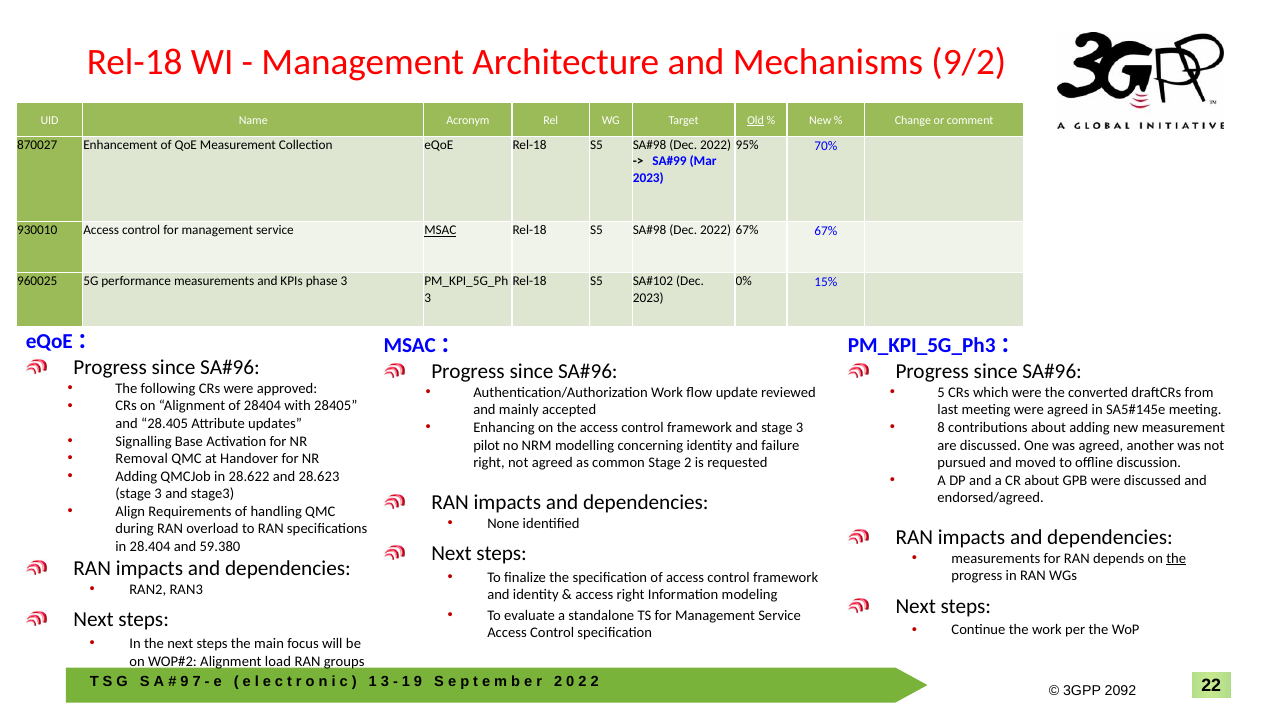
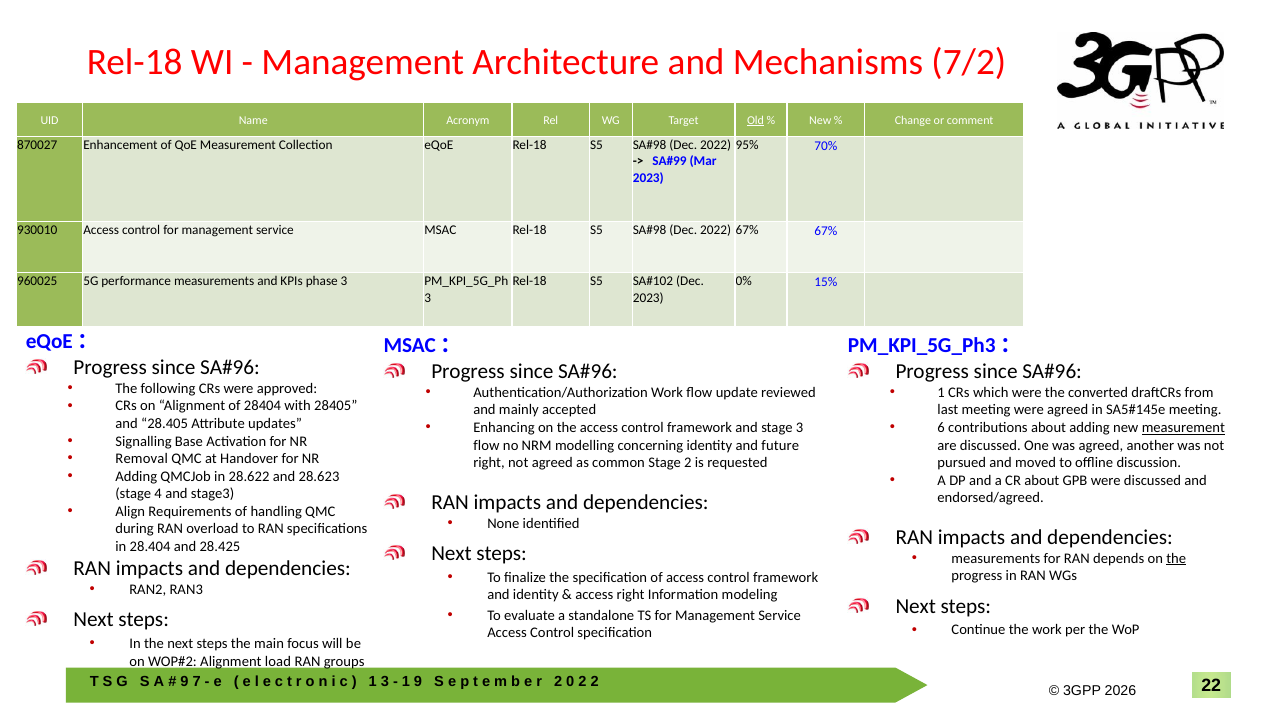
9/2: 9/2 -> 7/2
MSAC underline: present -> none
5 at (941, 393): 5 -> 1
8: 8 -> 6
measurement at (1183, 428) underline: none -> present
pilot at (487, 445): pilot -> flow
failure: failure -> future
3 at (158, 494): 3 -> 4
59.380: 59.380 -> 28.425
2092: 2092 -> 2026
